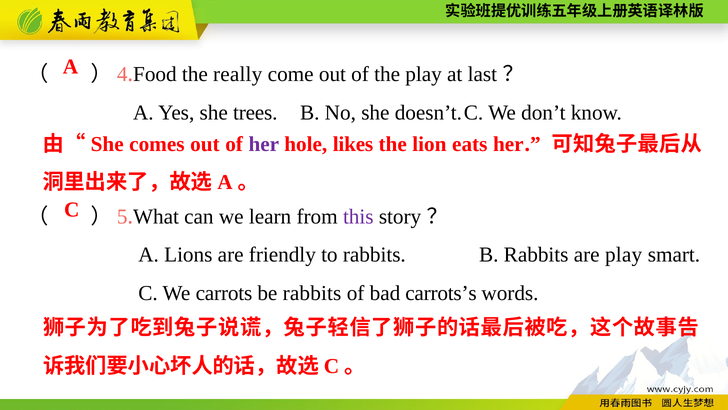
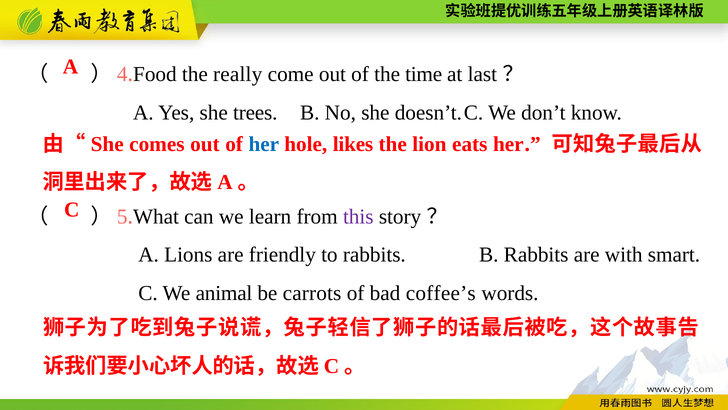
the play: play -> time
her at (264, 144) colour: purple -> blue
are play: play -> with
carrots: carrots -> animal
be rabbits: rabbits -> carrots
carrots’s: carrots’s -> coffee’s
